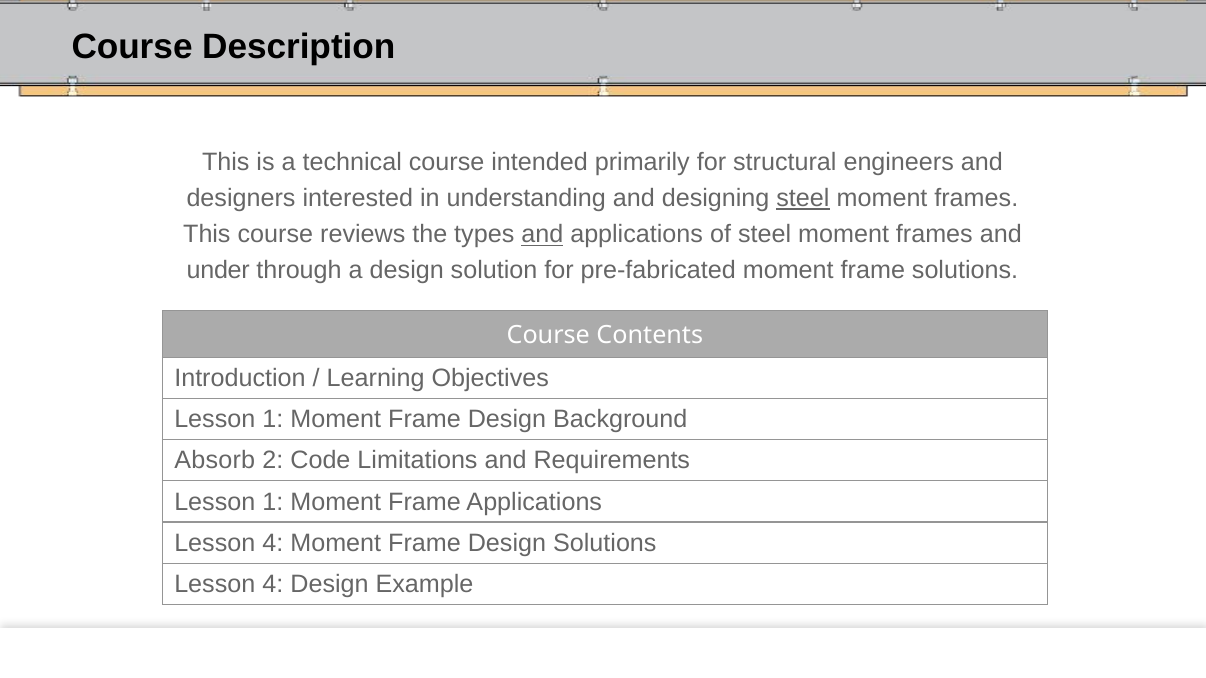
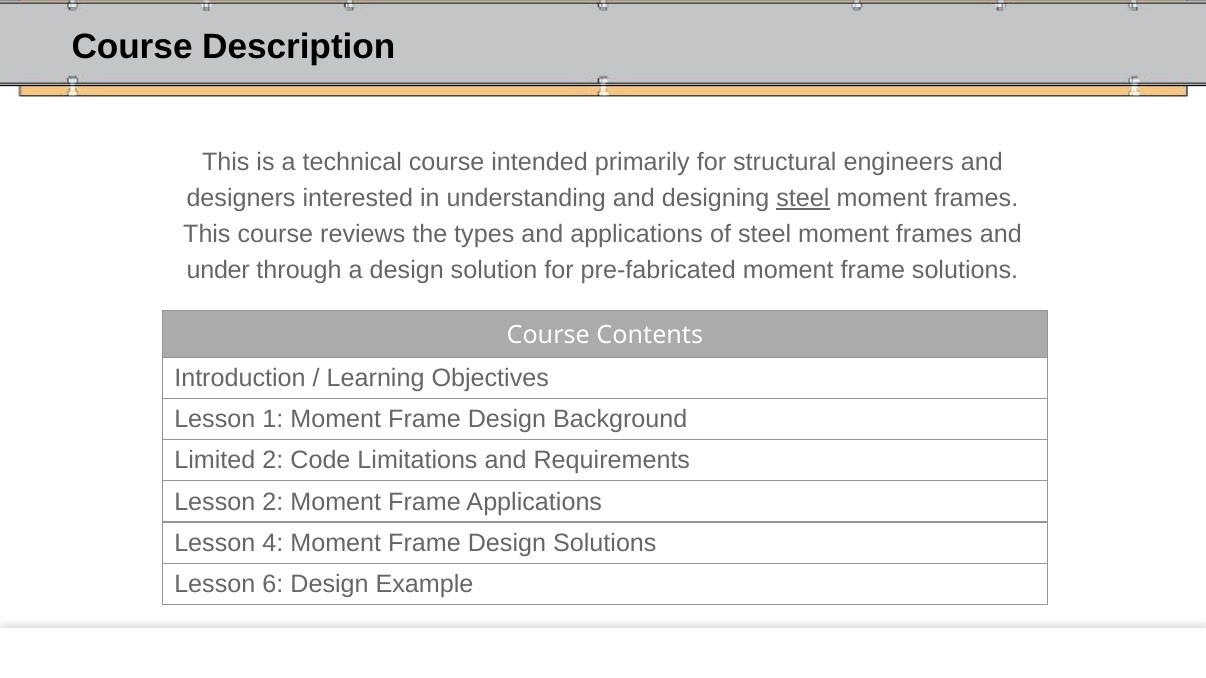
and at (542, 235) underline: present -> none
Absorb: Absorb -> Limited
1 at (273, 502): 1 -> 2
4 at (273, 585): 4 -> 6
